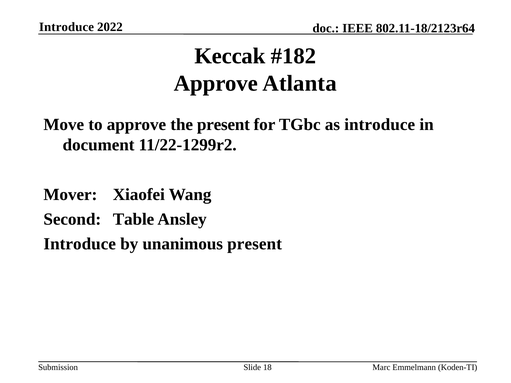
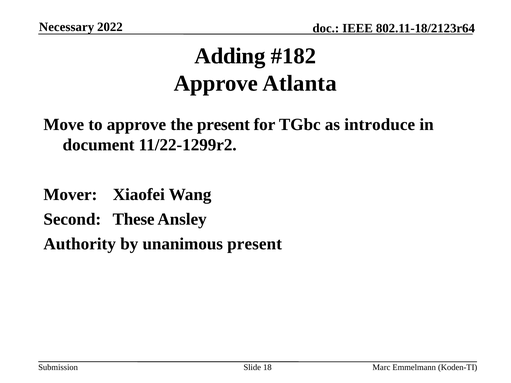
Introduce at (67, 27): Introduce -> Necessary
Keccak: Keccak -> Adding
Table: Table -> These
Introduce at (80, 244): Introduce -> Authority
